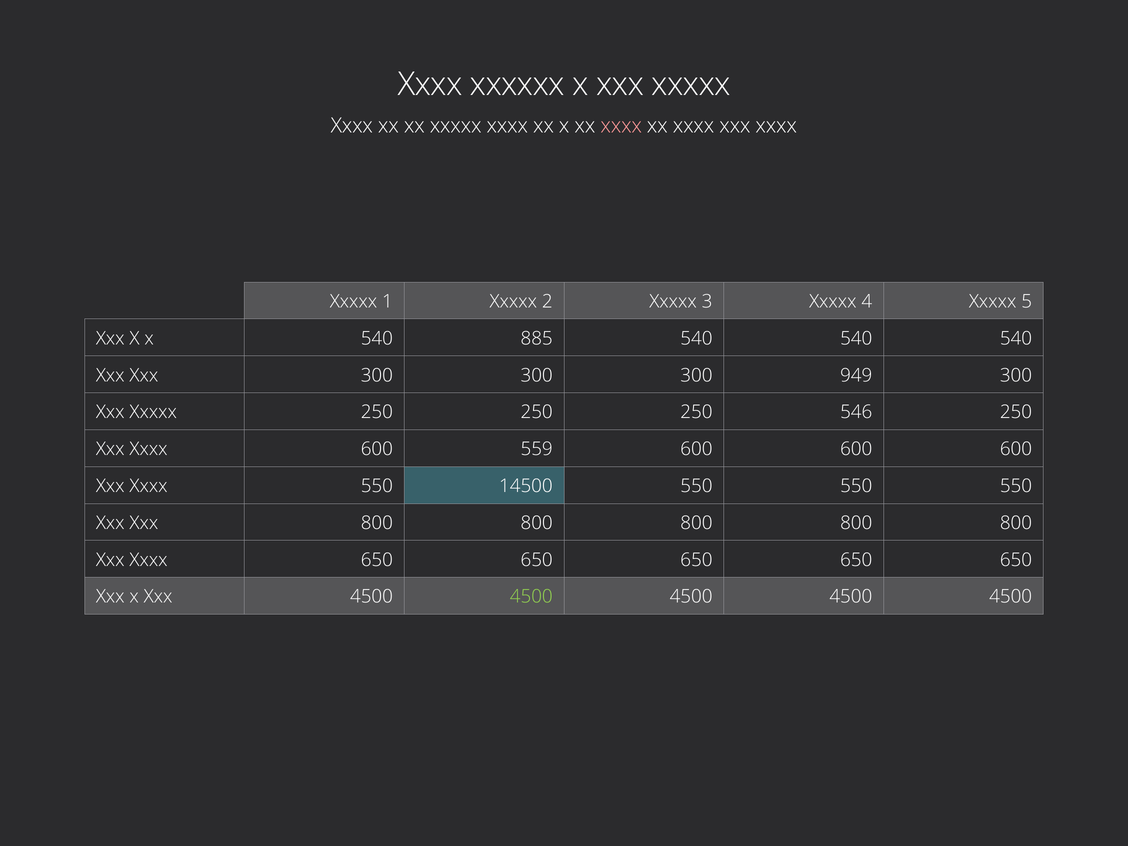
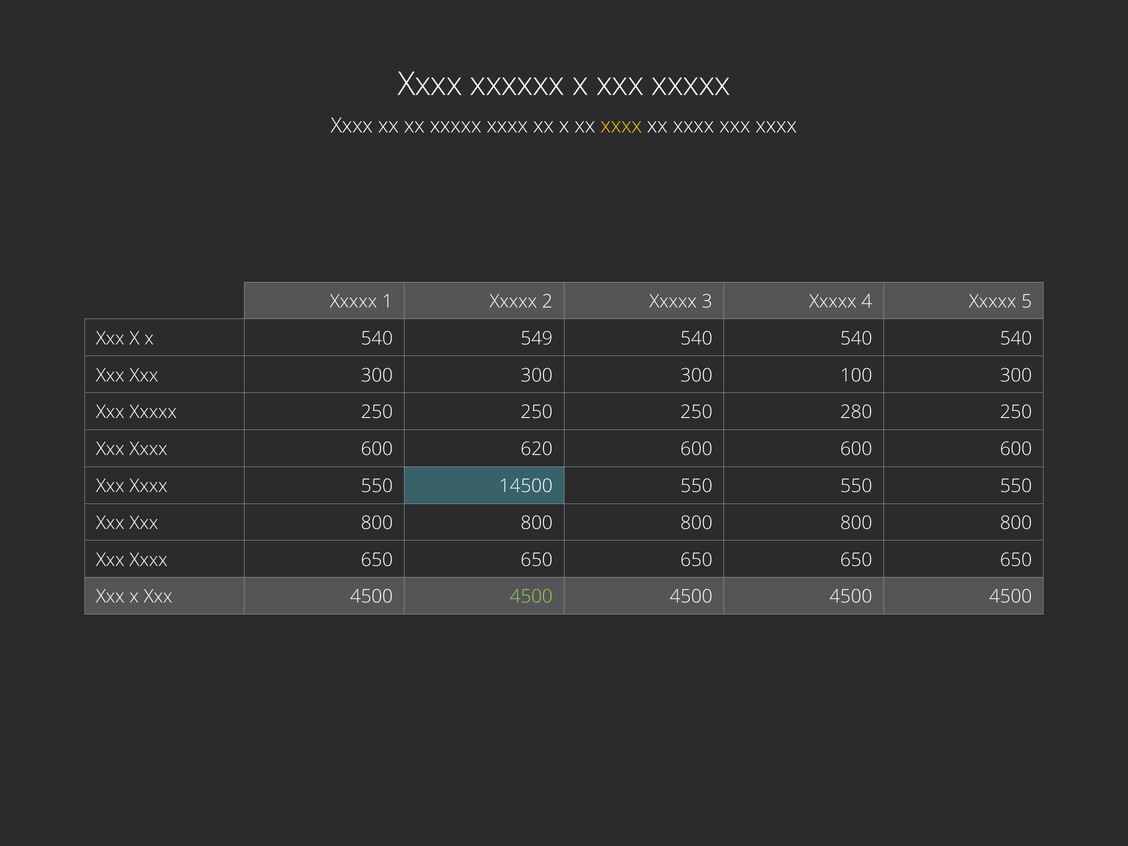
xxxx at (621, 126) colour: pink -> yellow
885: 885 -> 549
949: 949 -> 100
546: 546 -> 280
559: 559 -> 620
